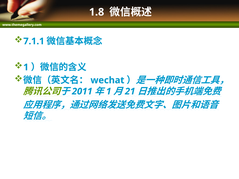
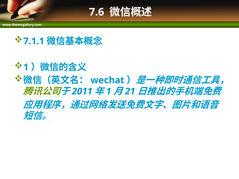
1.8: 1.8 -> 7.6
